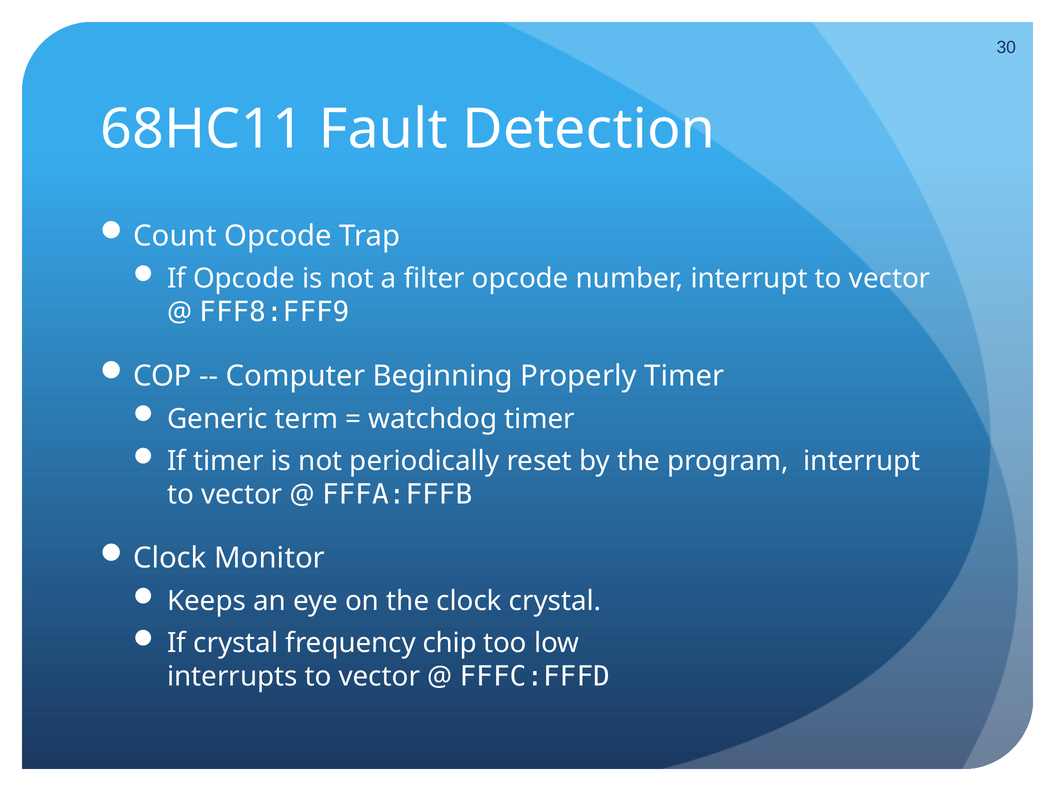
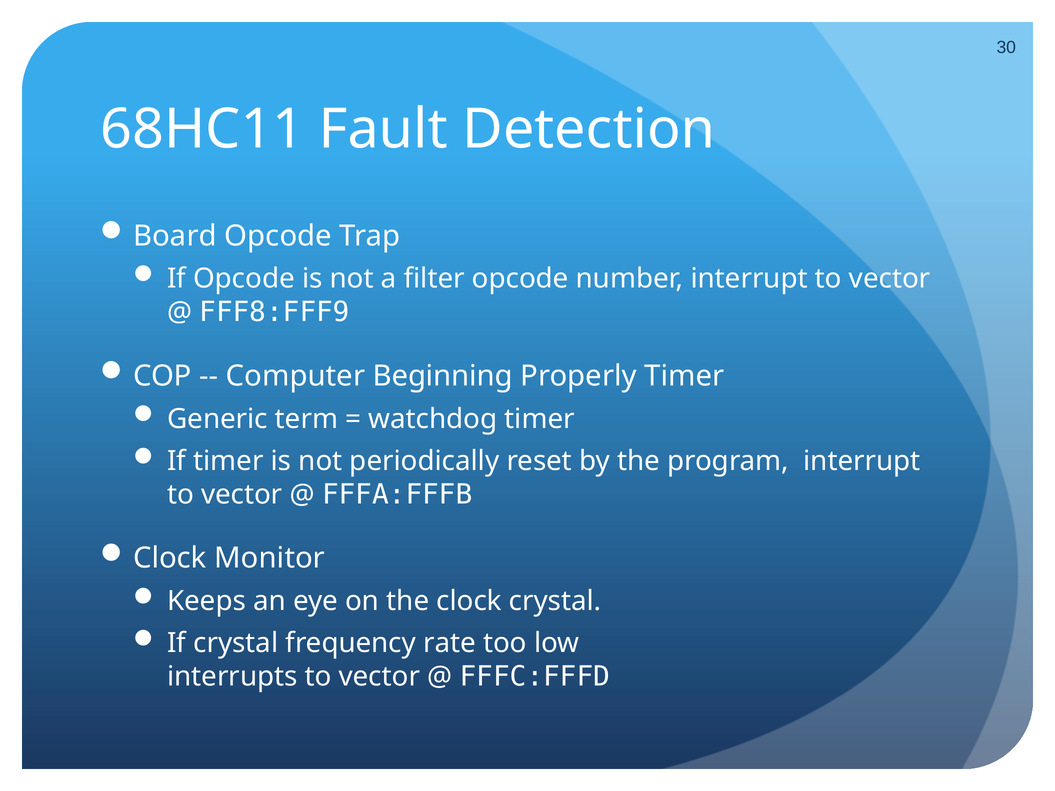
Count: Count -> Board
chip: chip -> rate
